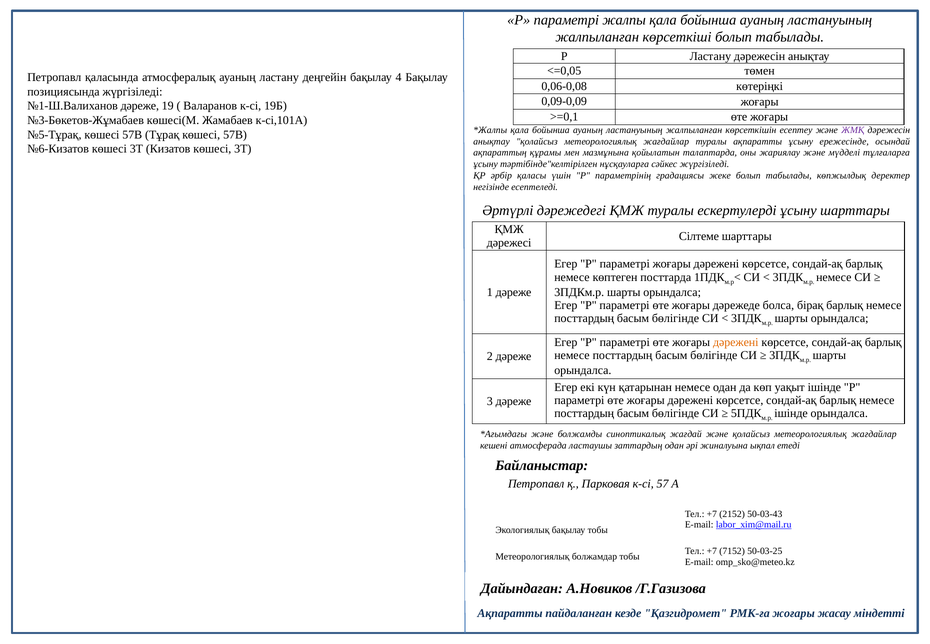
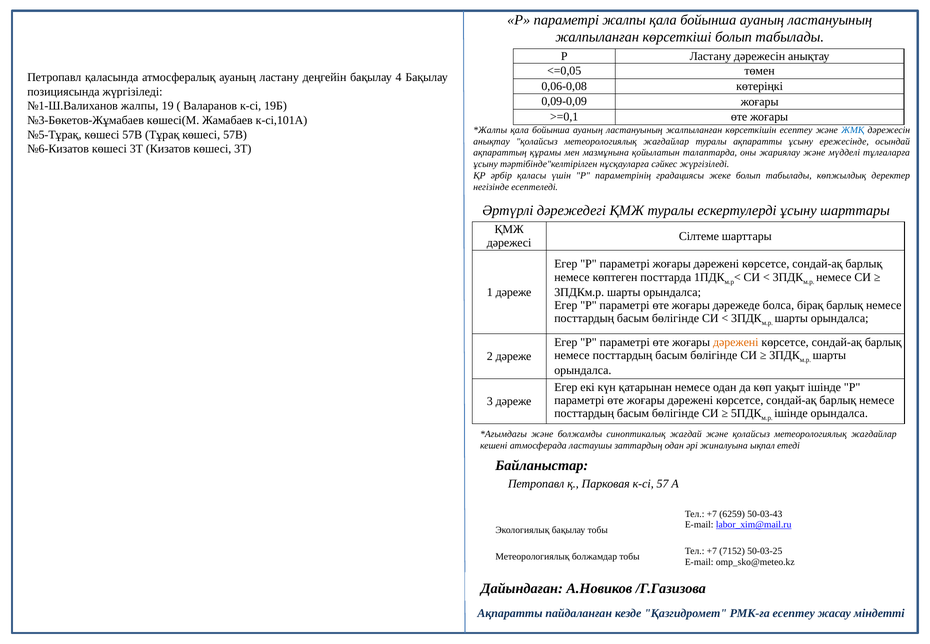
№1-Ш.Валиханов дәреже: дәреже -> жалпы
ЖМҚ colour: purple -> blue
2152: 2152 -> 6259
РМК-ға жоғары: жоғары -> есептеу
